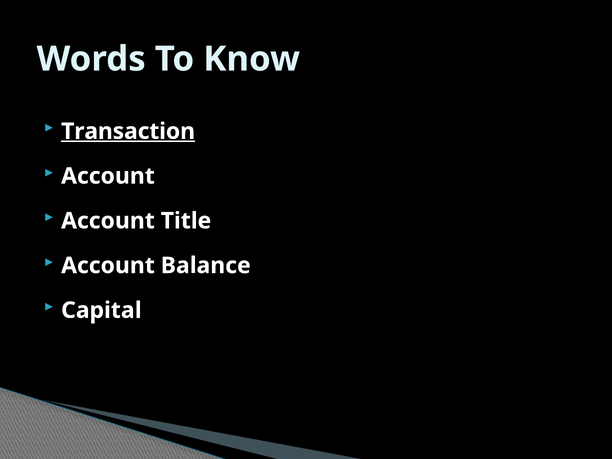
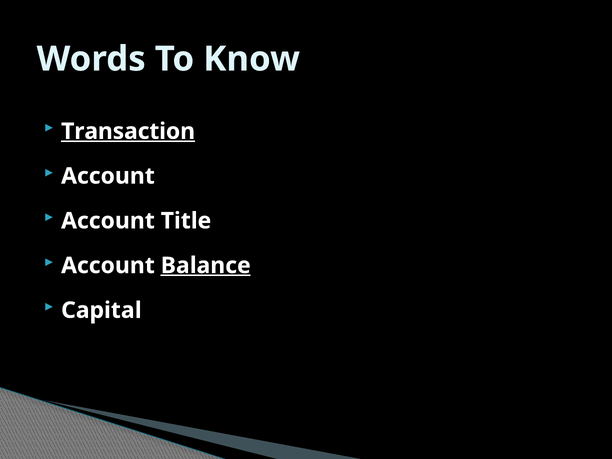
Balance underline: none -> present
